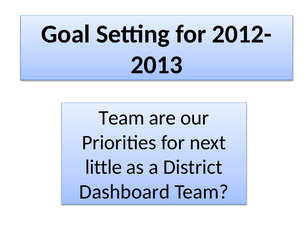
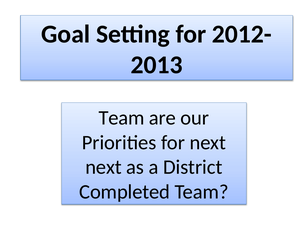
little at (104, 167): little -> next
Dashboard: Dashboard -> Completed
